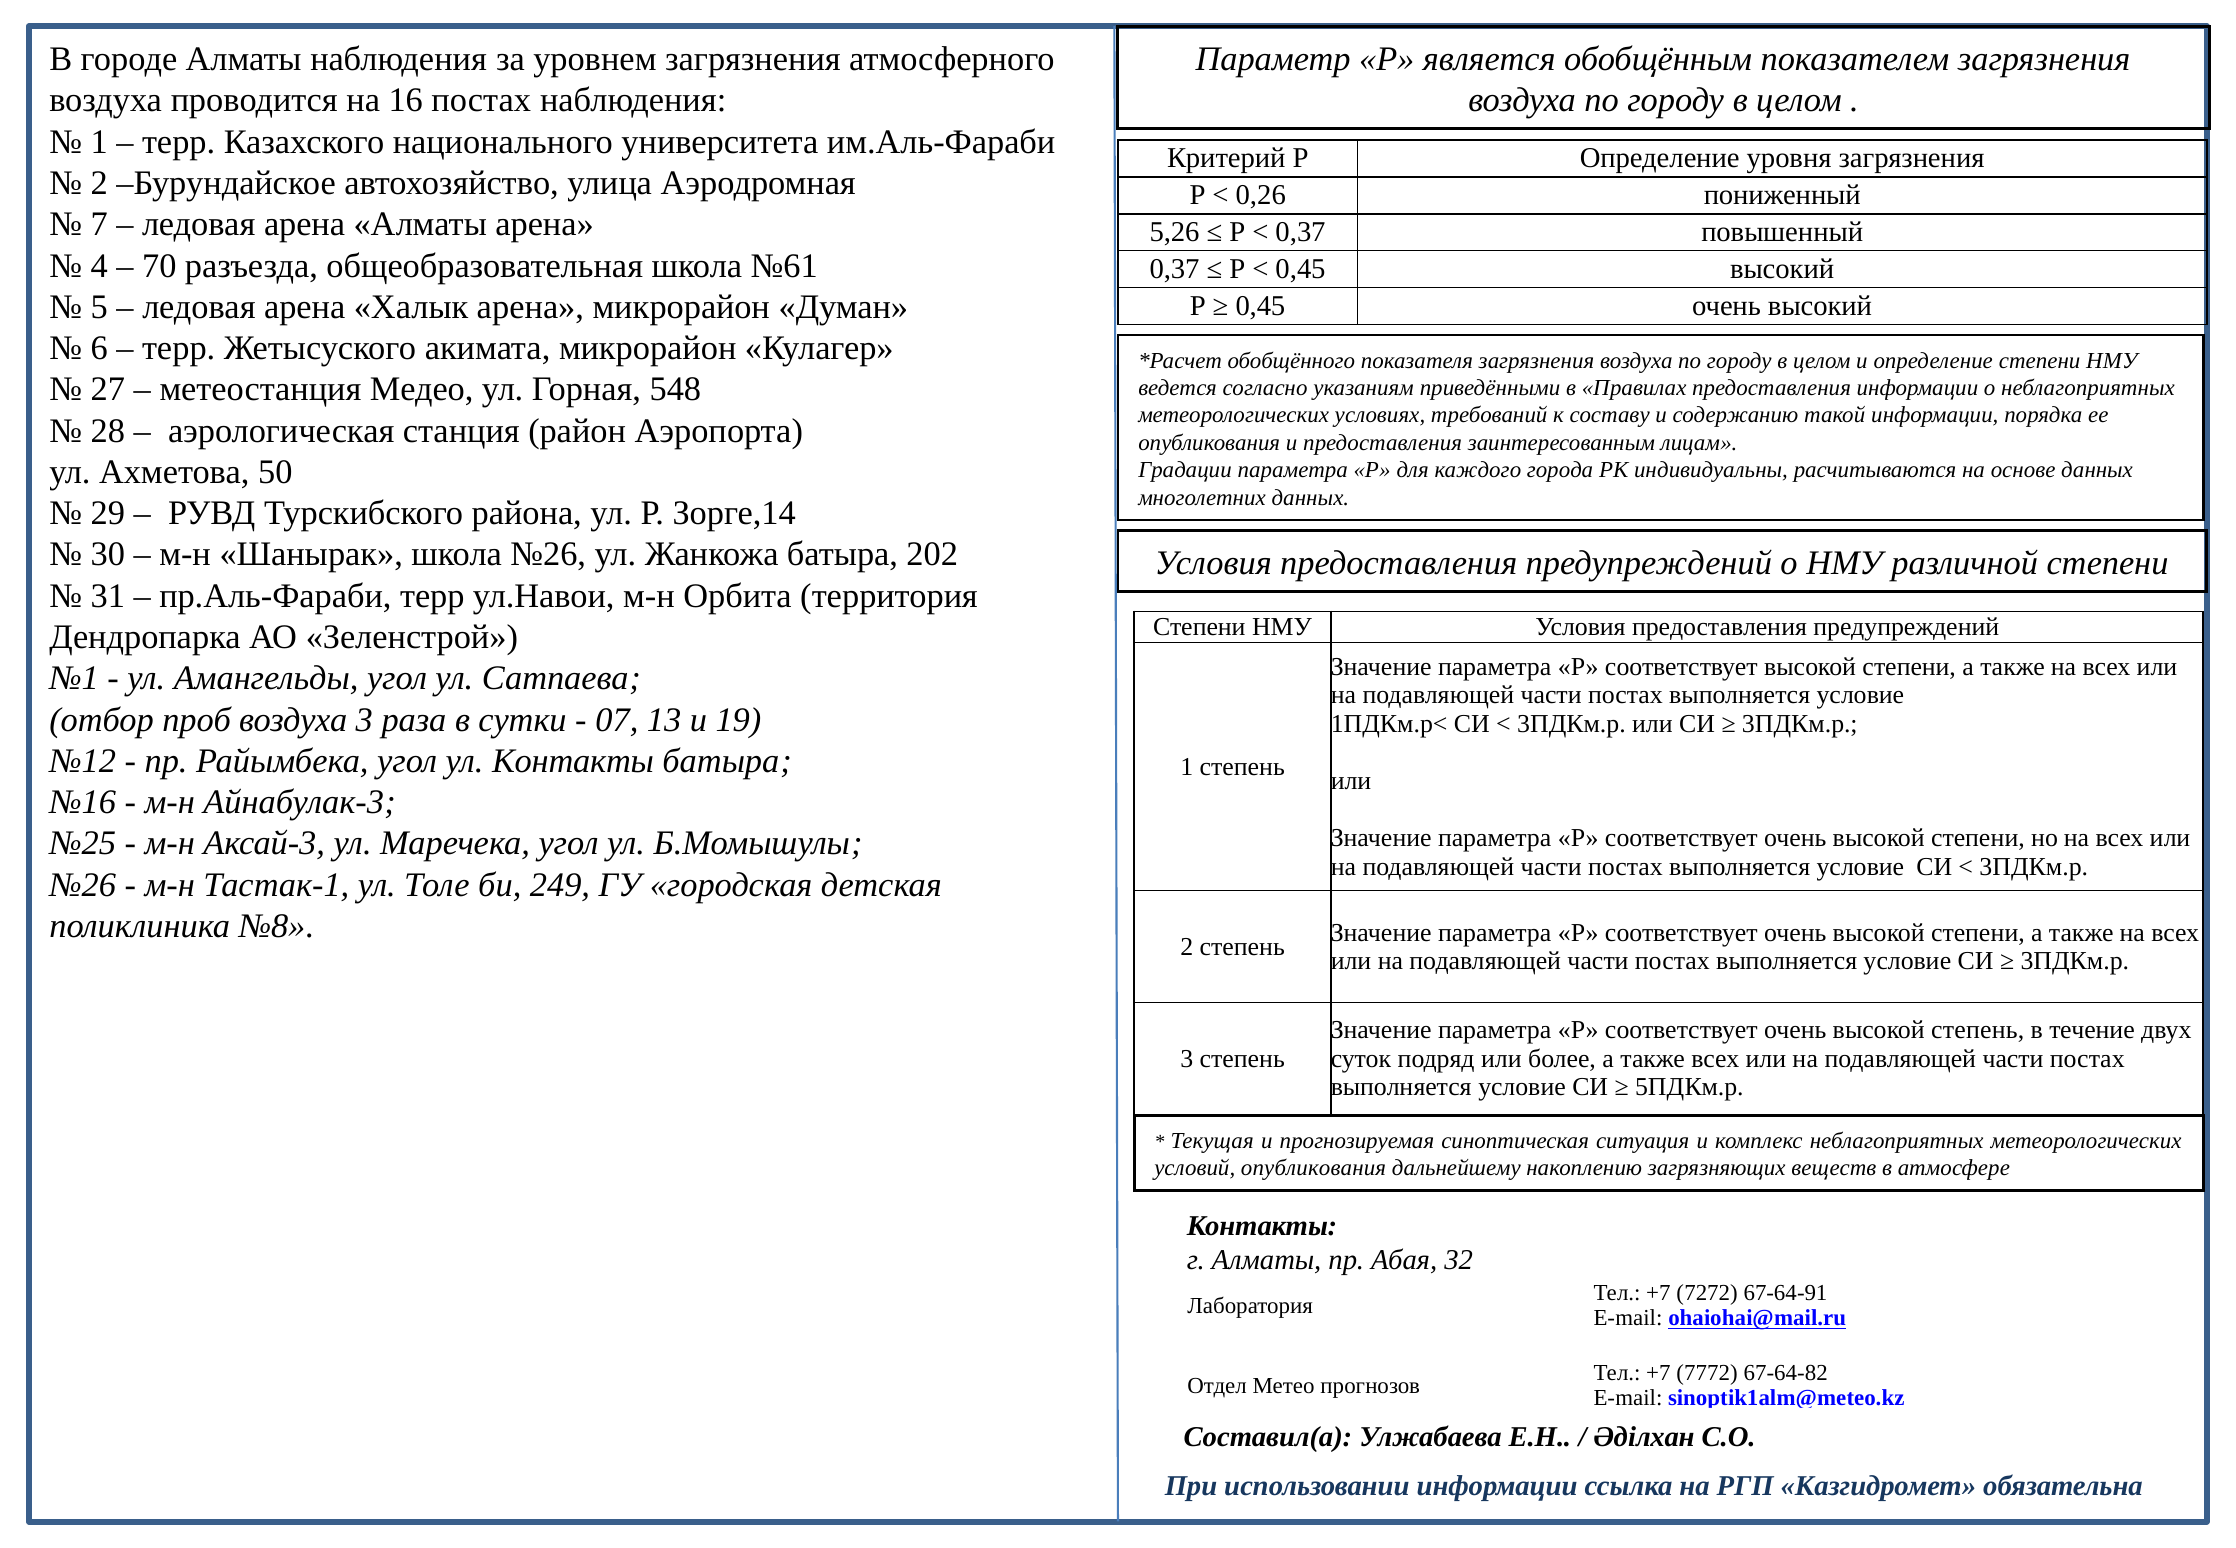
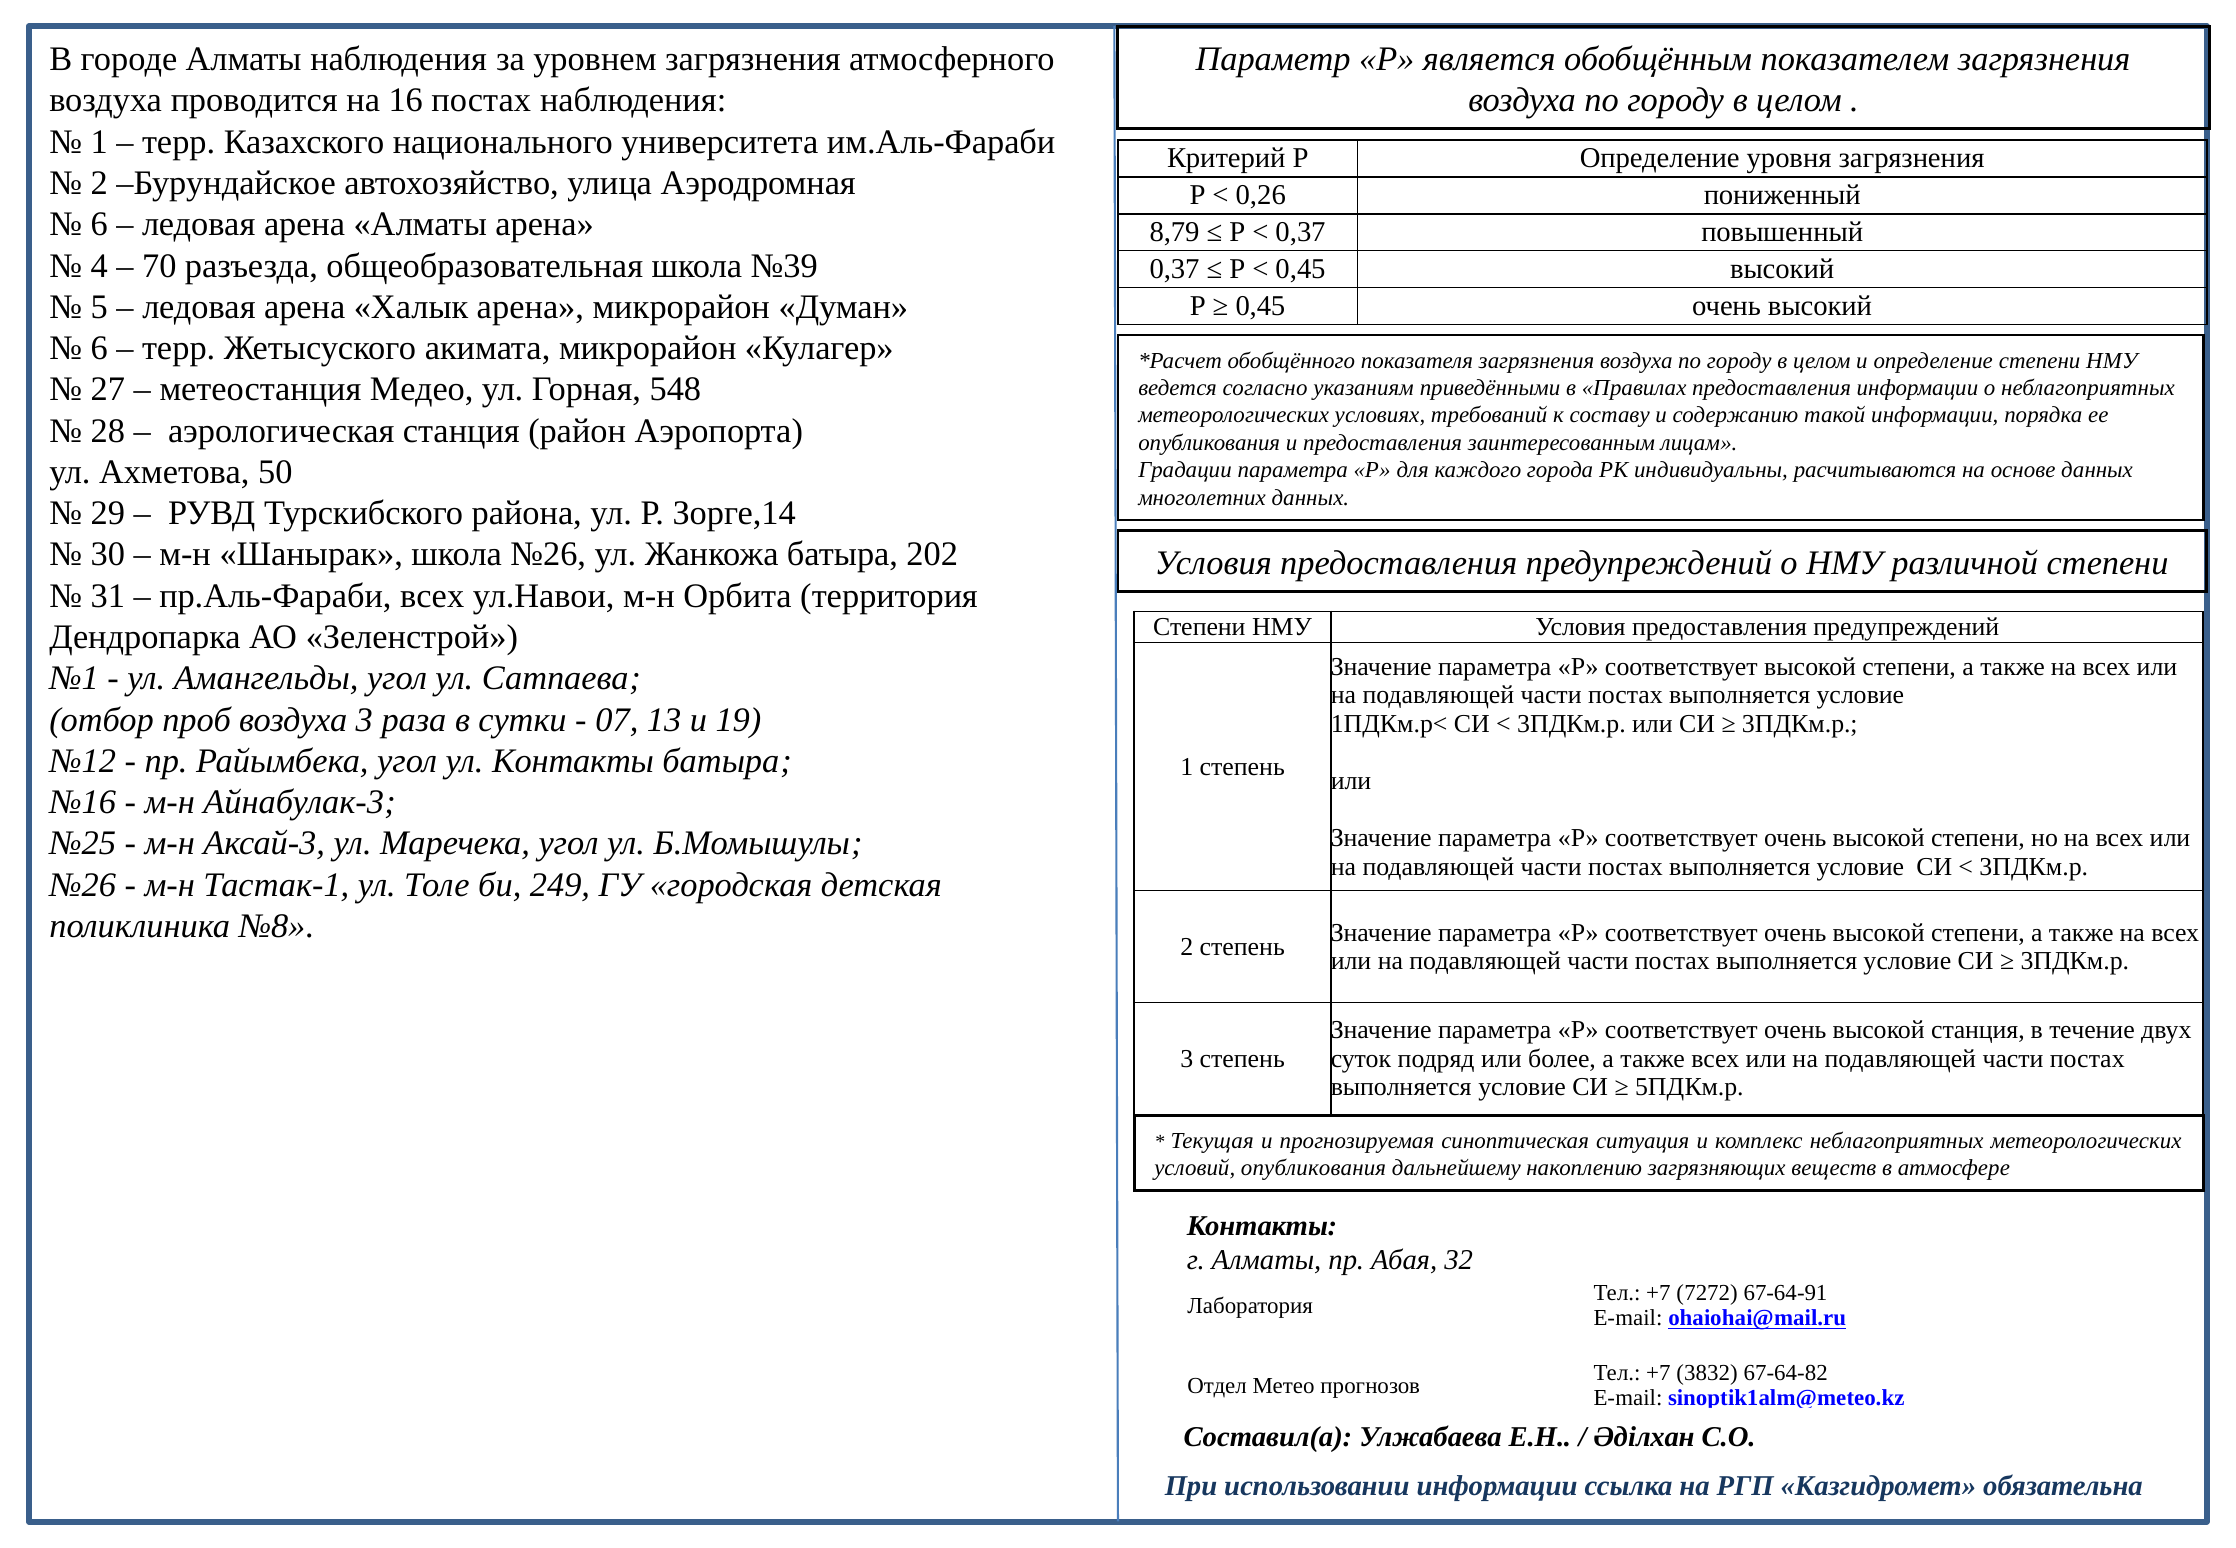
7 at (99, 224): 7 -> 6
5,26: 5,26 -> 8,79
№61: №61 -> №39
пр.Аль-Фараби терр: терр -> всех
высокой степень: степень -> станция
7772: 7772 -> 3832
